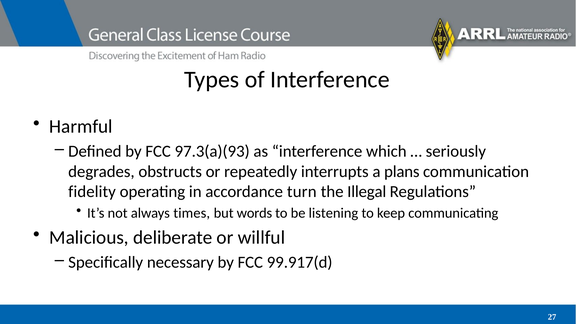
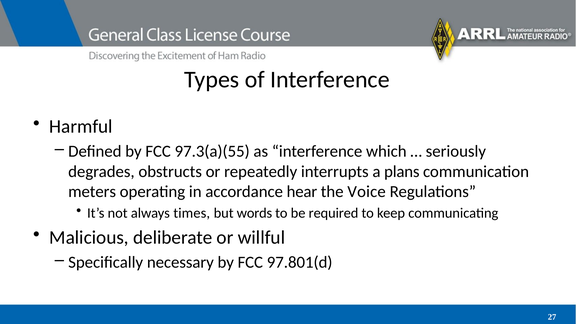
97.3(a)(93: 97.3(a)(93 -> 97.3(a)(55
fidelity: fidelity -> meters
turn: turn -> hear
Illegal: Illegal -> Voice
listening: listening -> required
99.917(d: 99.917(d -> 97.801(d
